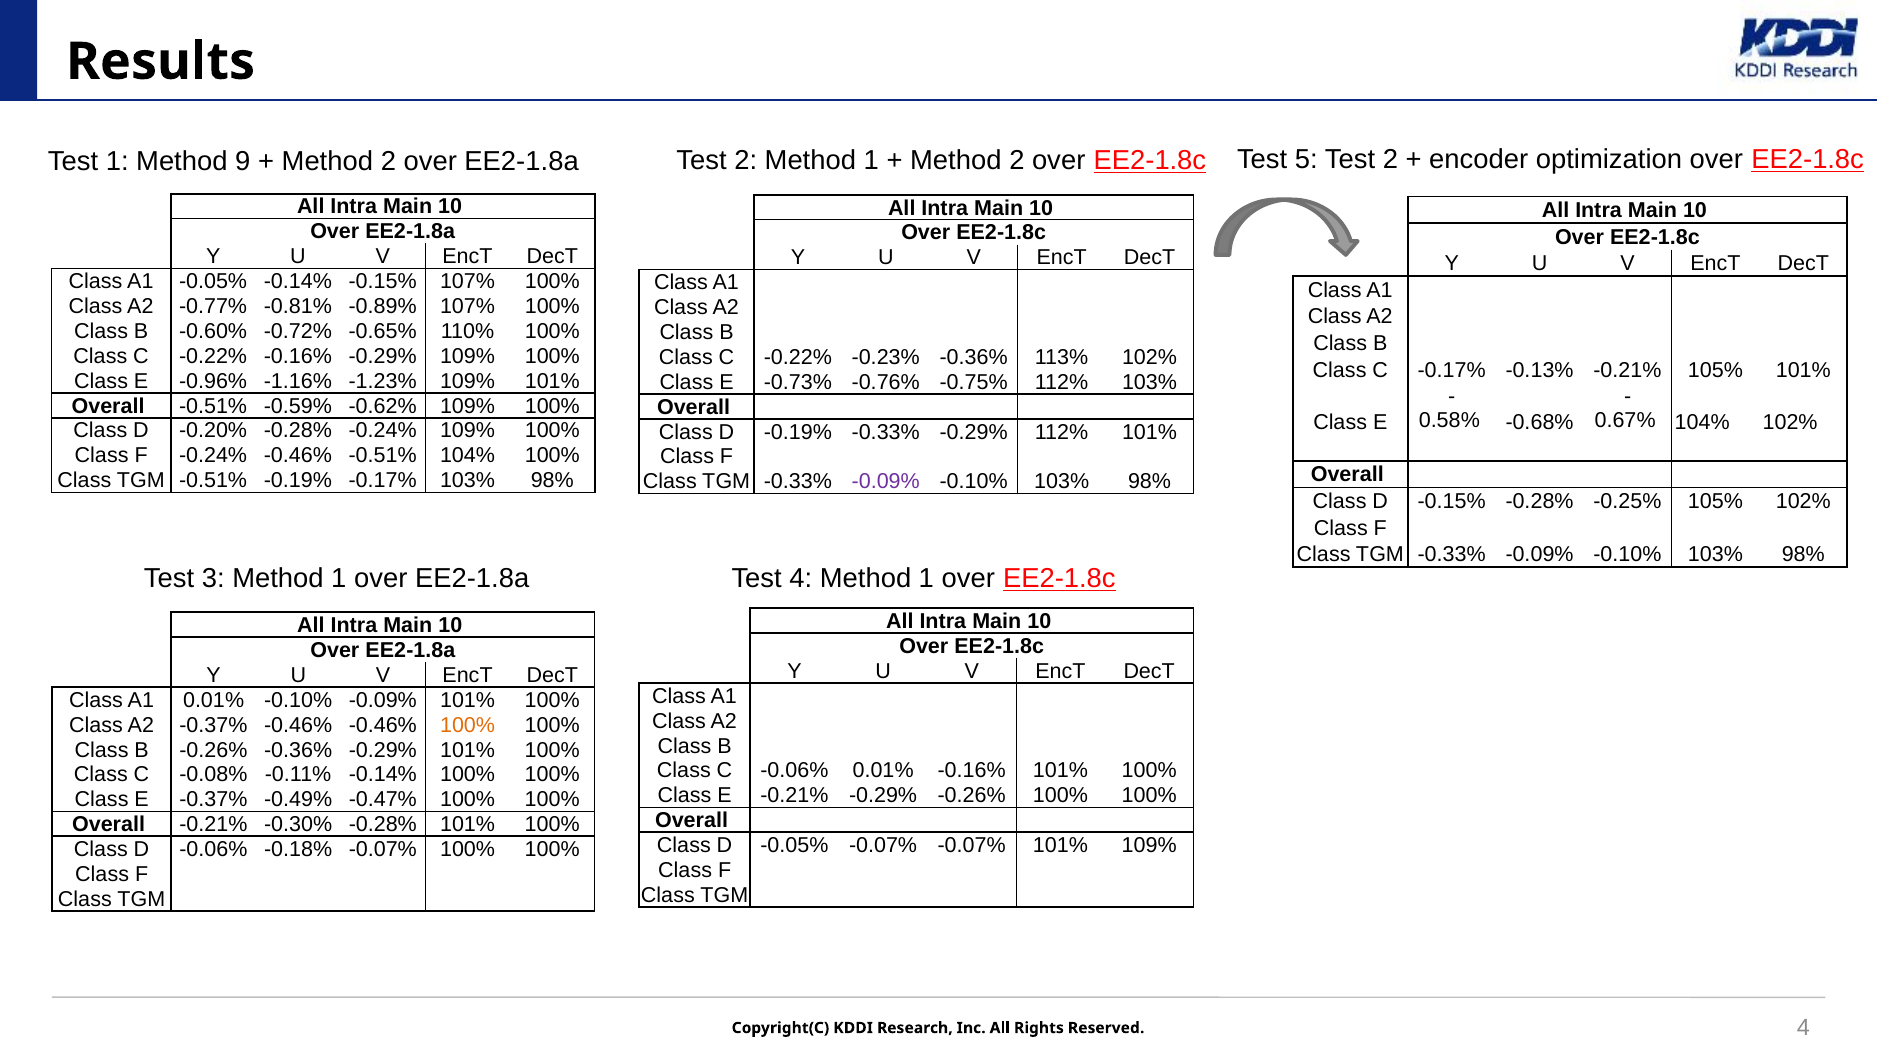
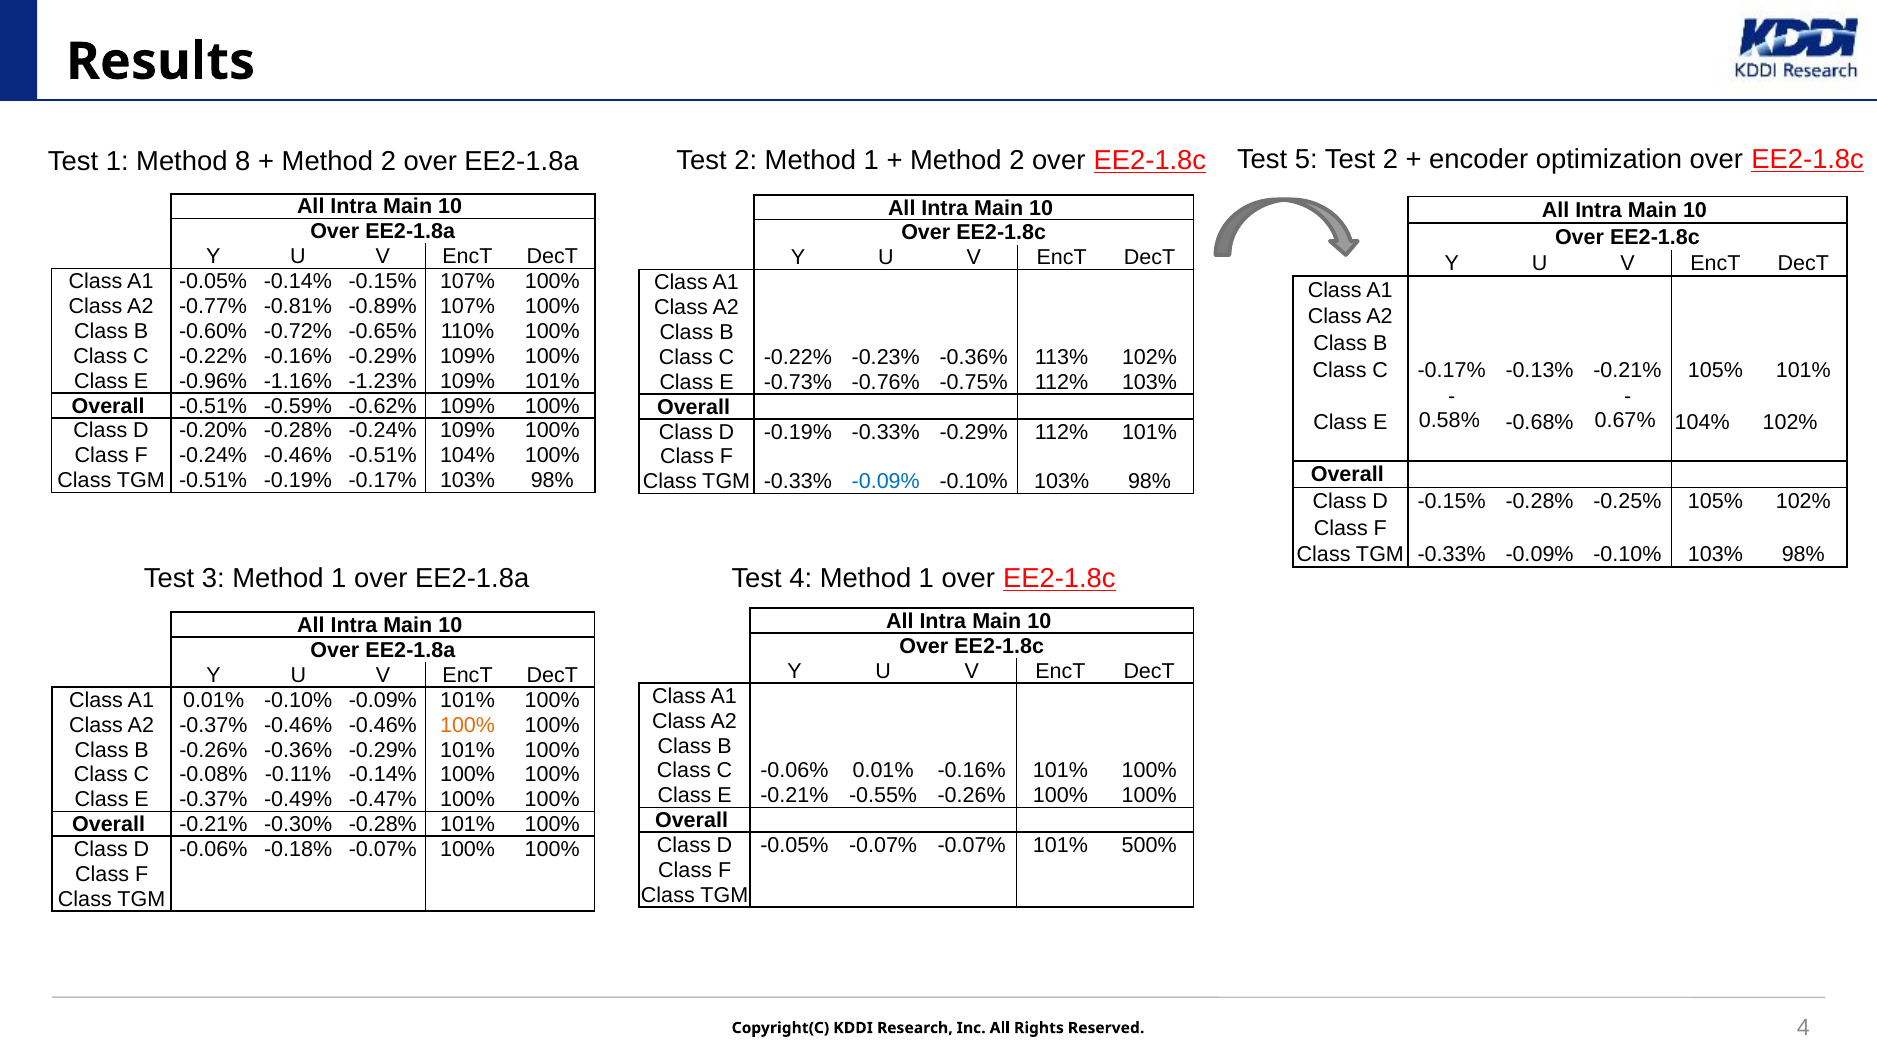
9: 9 -> 8
-0.09% at (886, 482) colour: purple -> blue
-0.21% -0.29%: -0.29% -> -0.55%
101% 109%: 109% -> 500%
